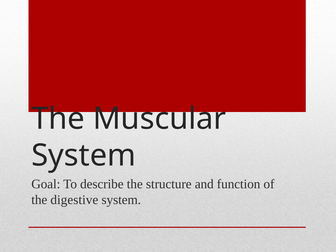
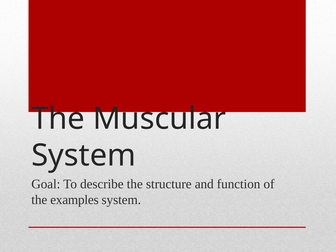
digestive: digestive -> examples
